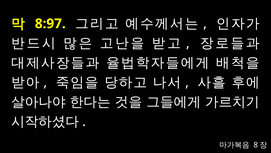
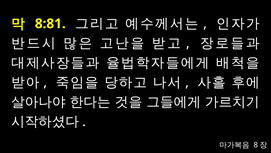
8:97: 8:97 -> 8:81
